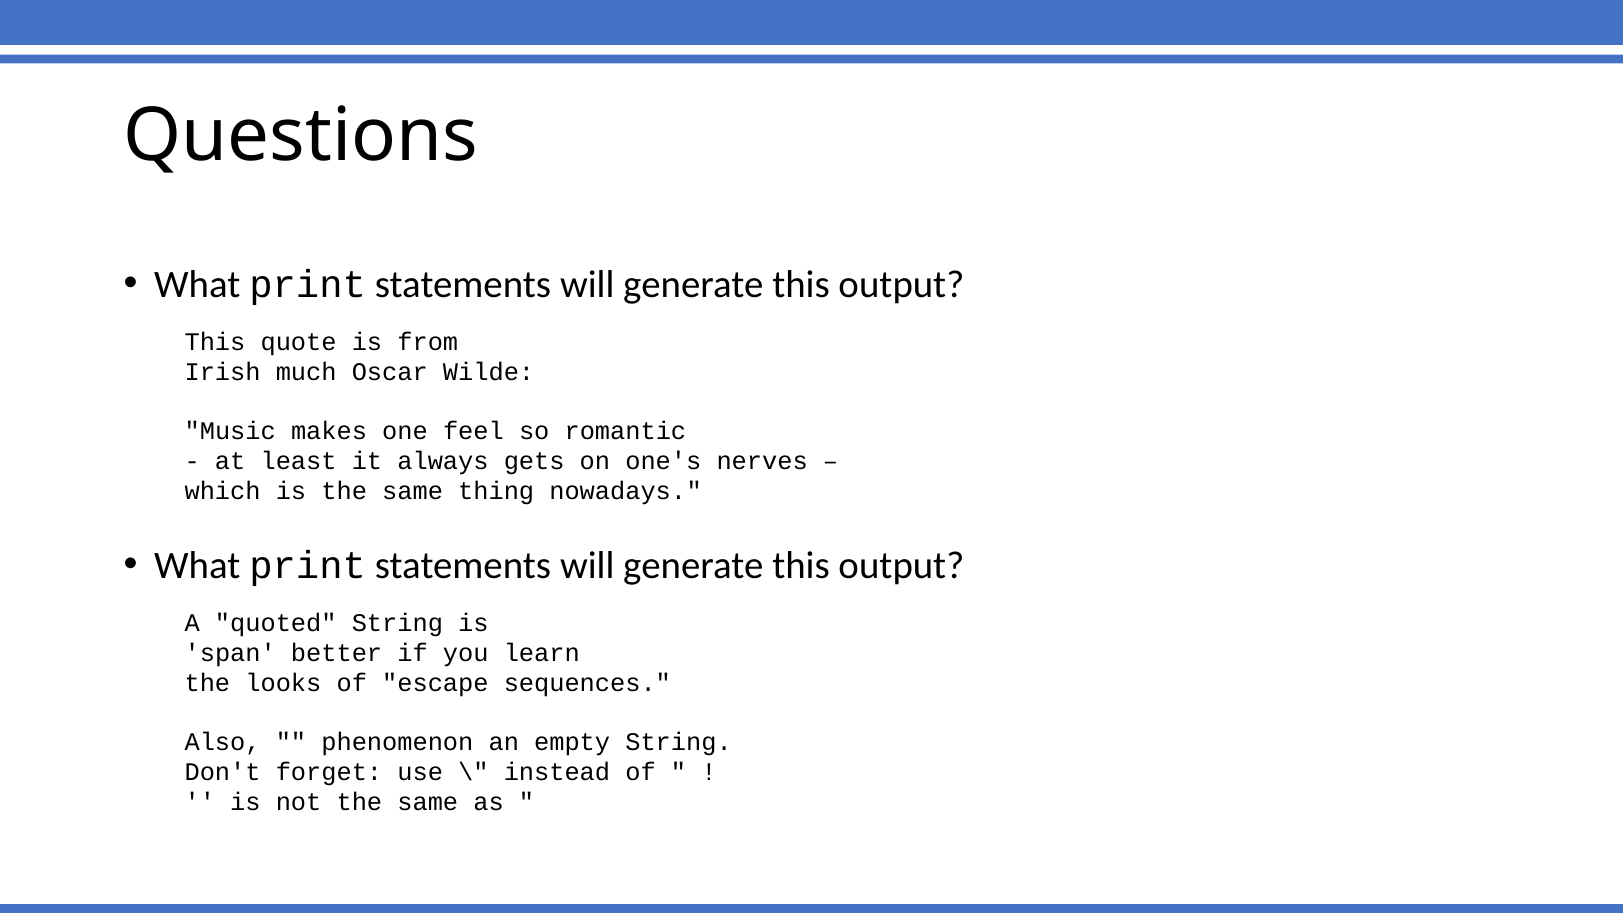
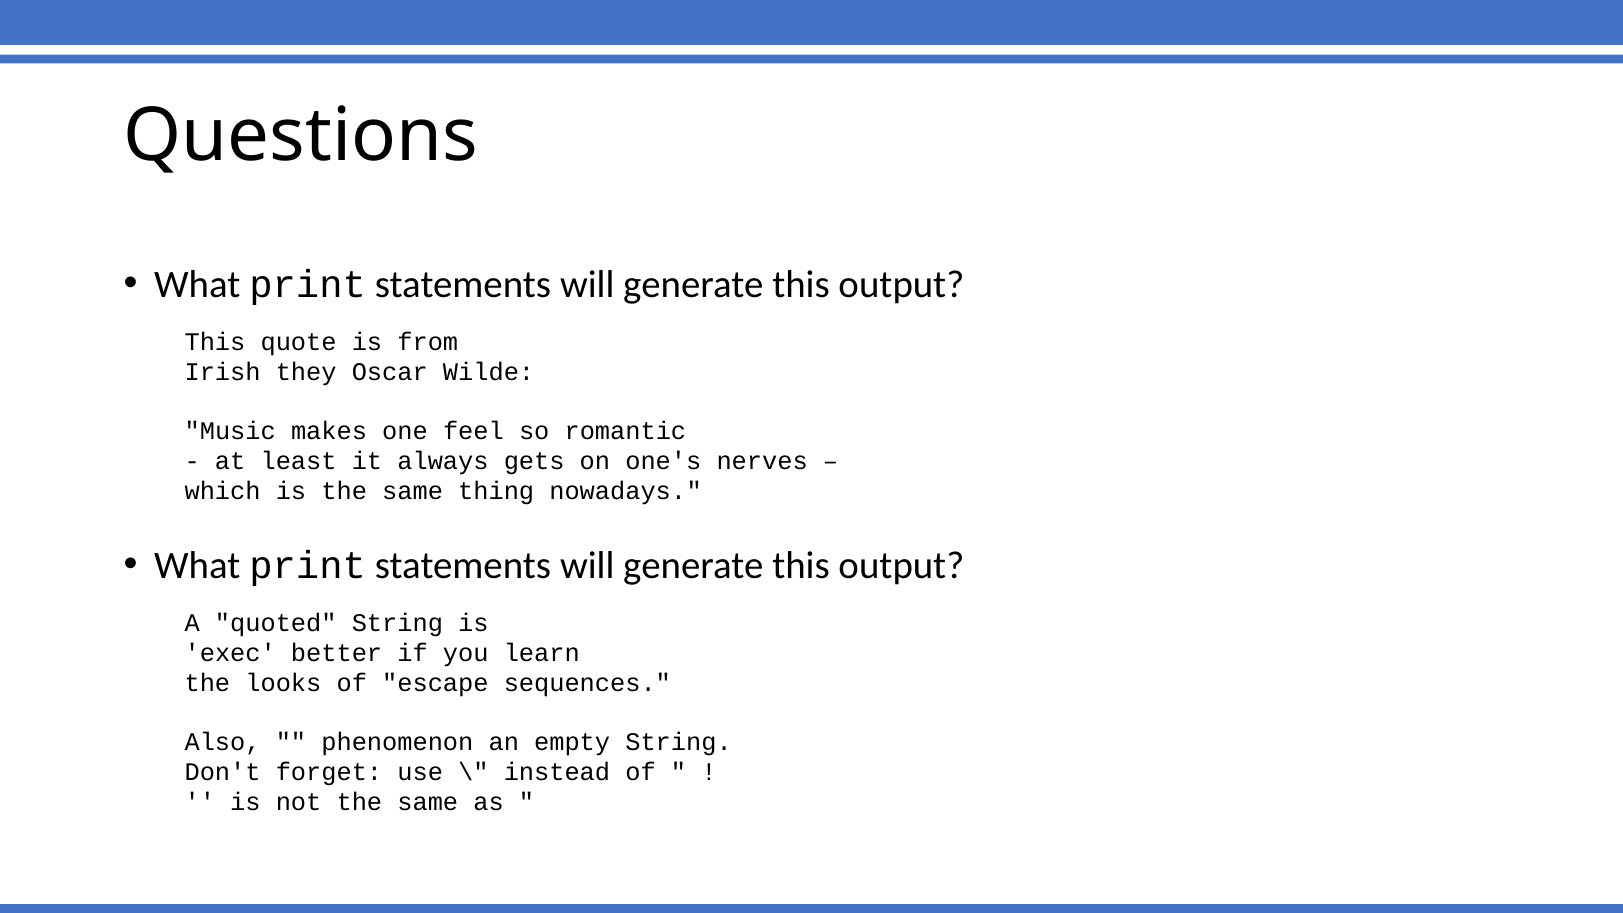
much: much -> they
span: span -> exec
